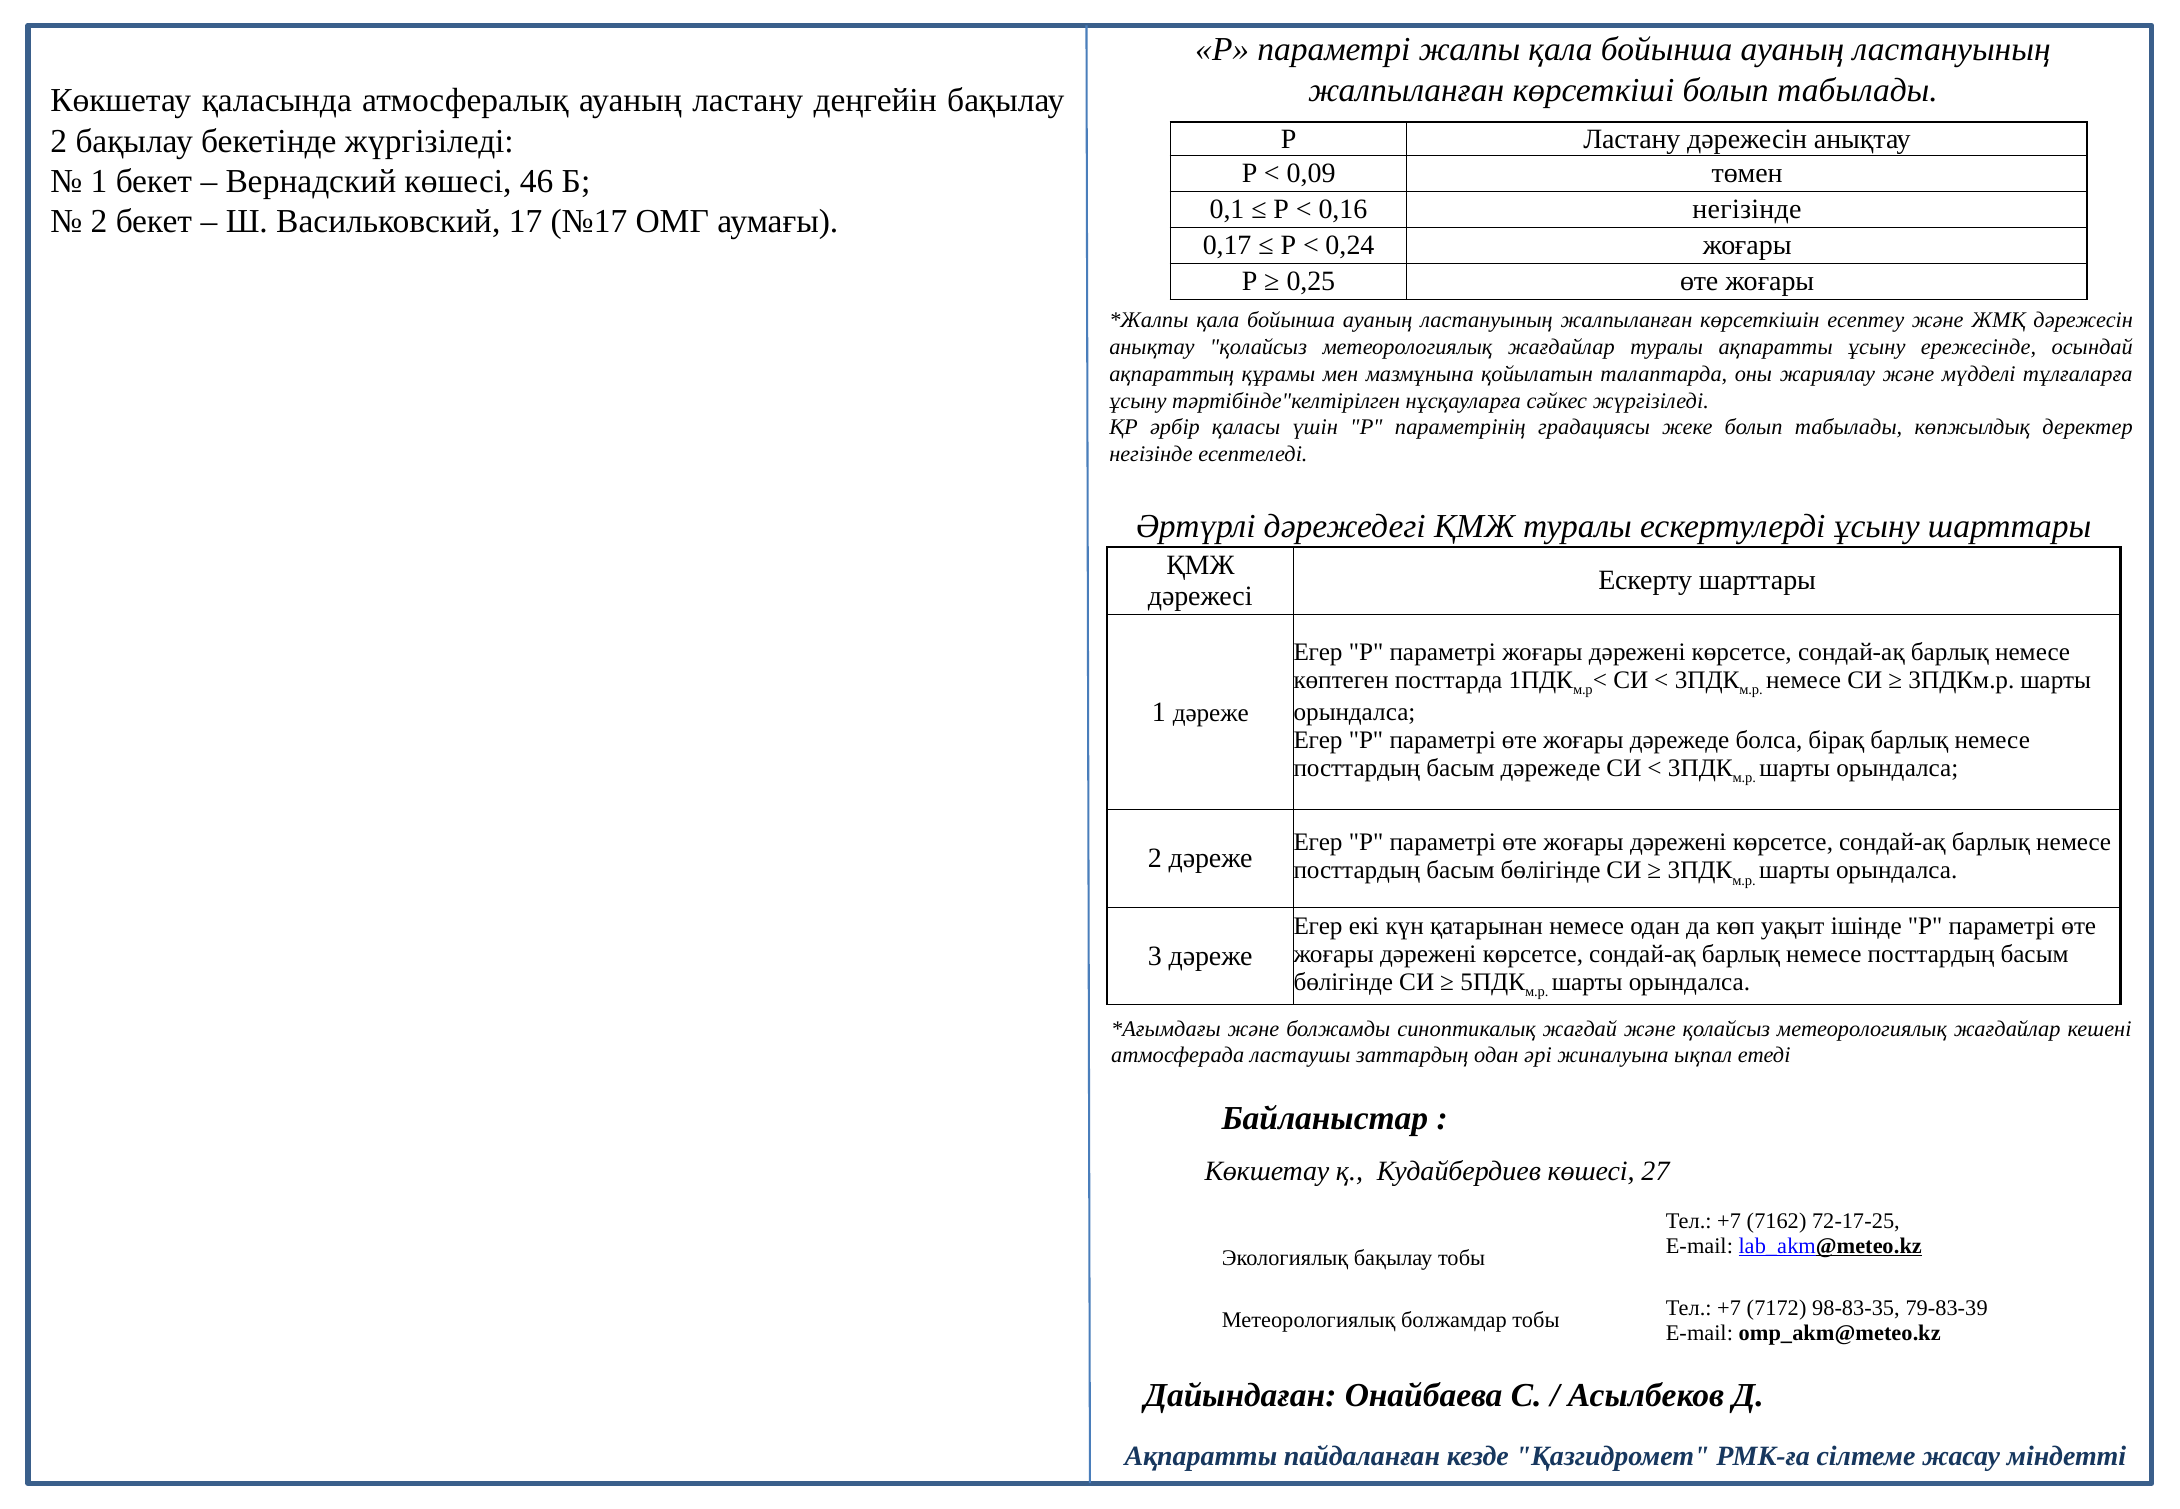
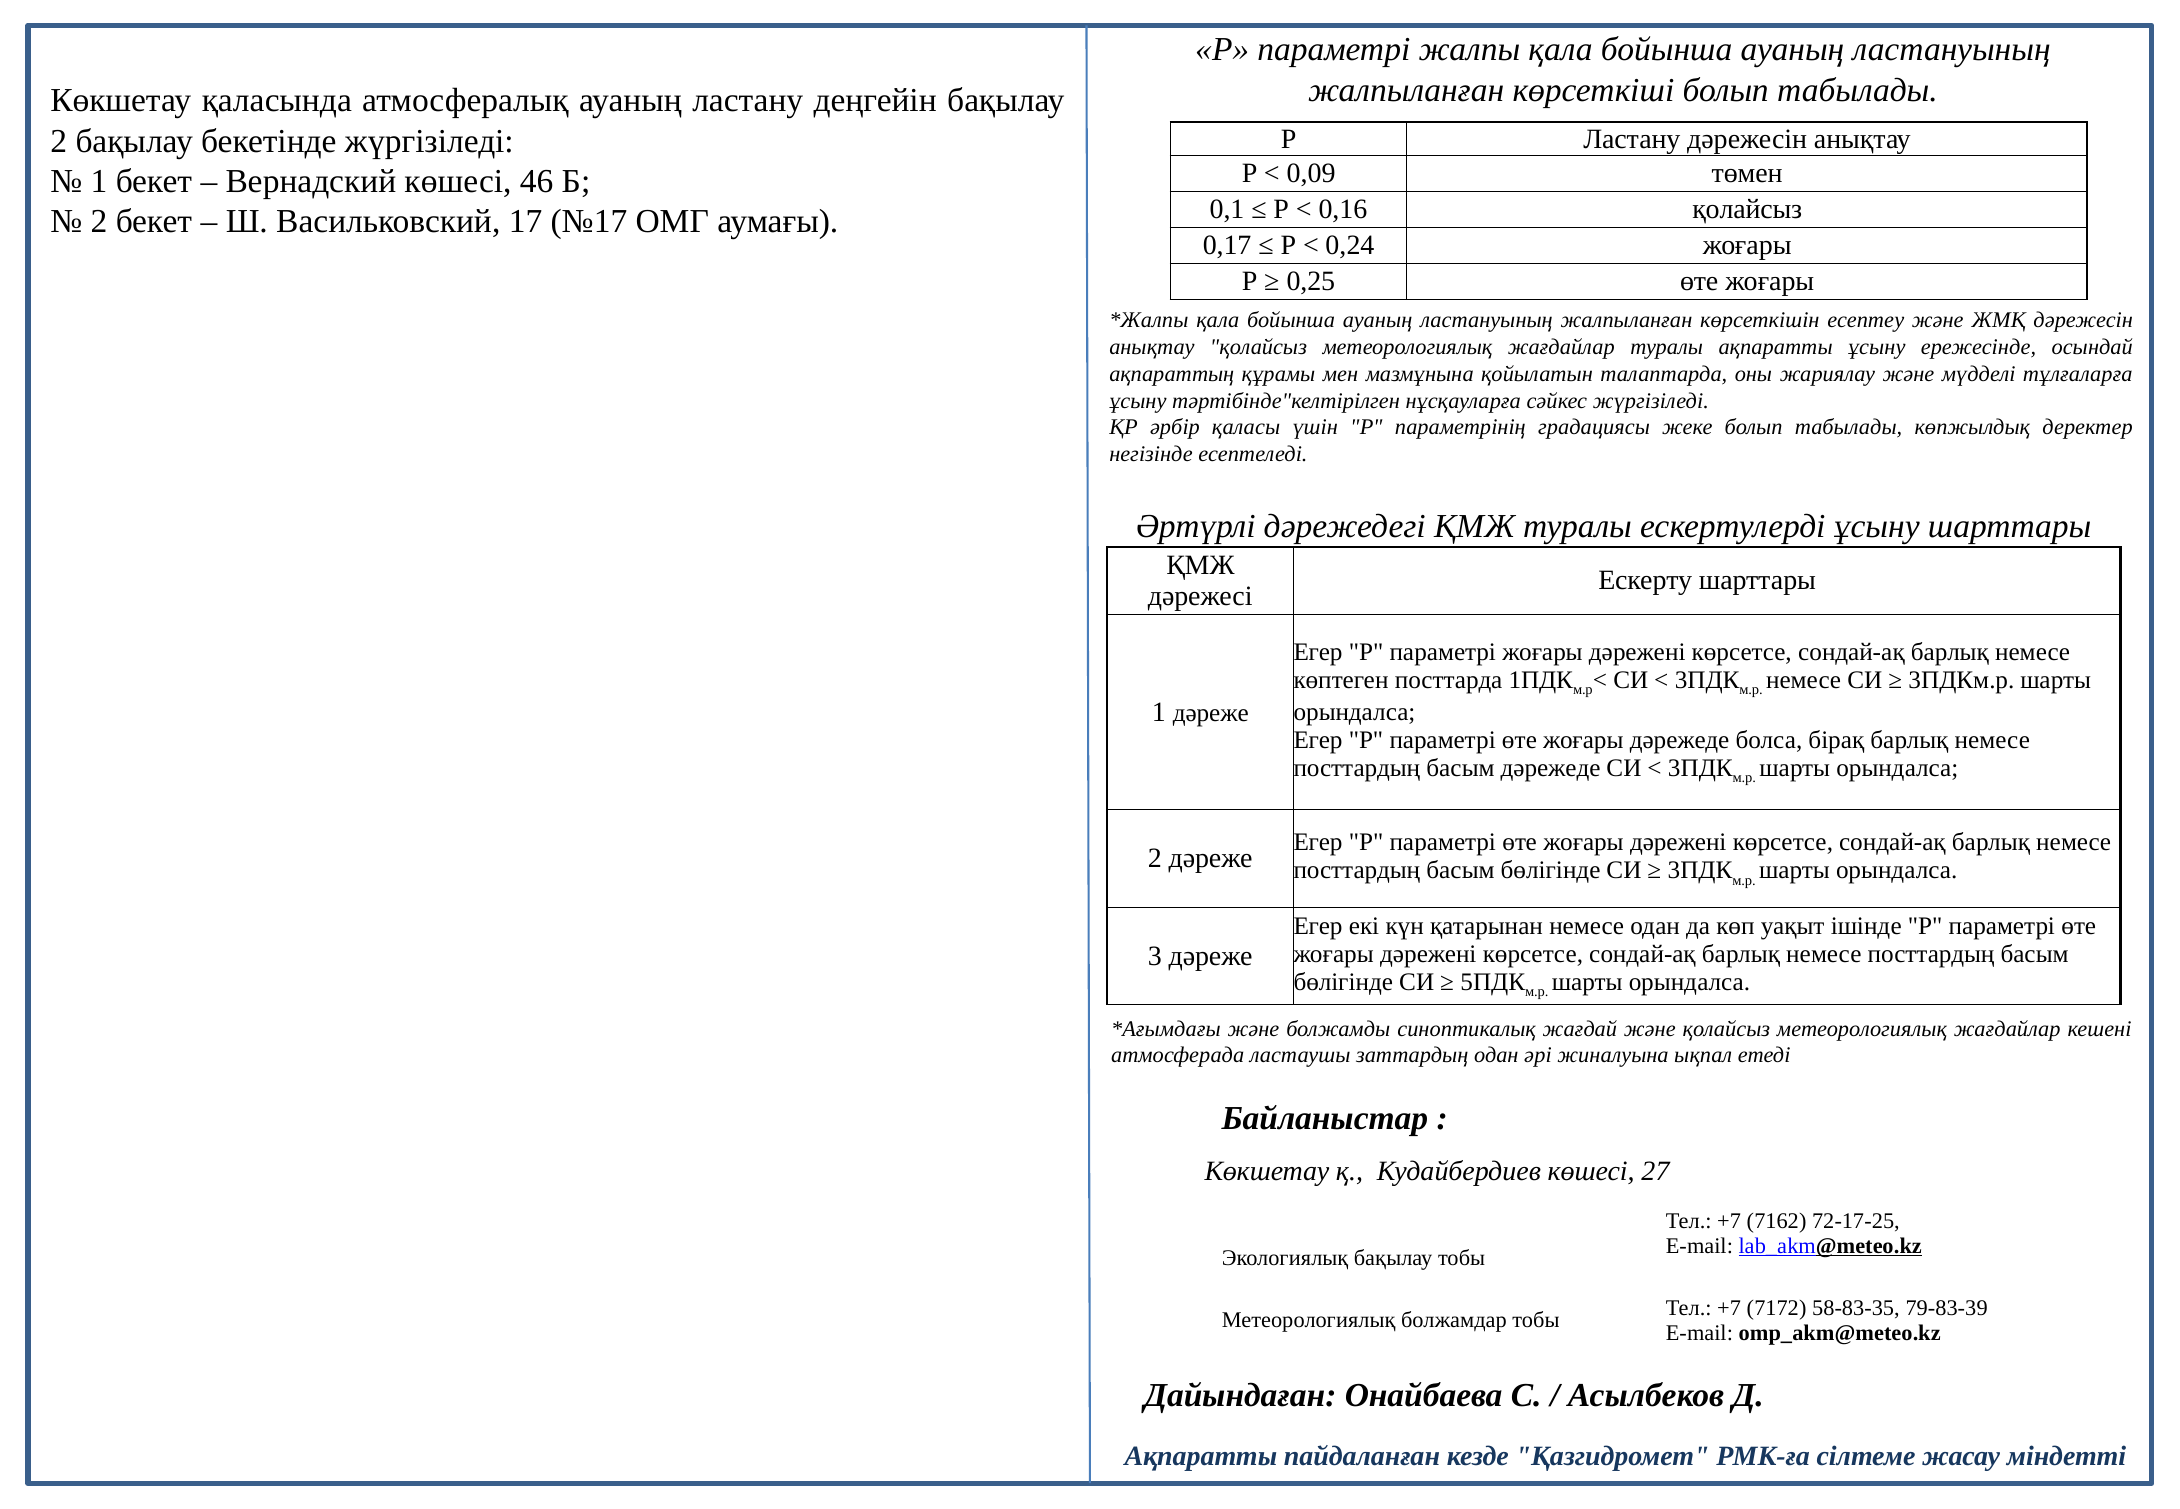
0,16 негізінде: негізінде -> қолайсыз
98-83-35: 98-83-35 -> 58-83-35
